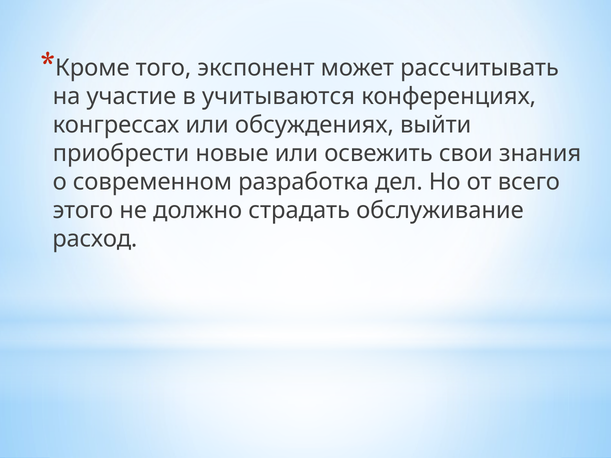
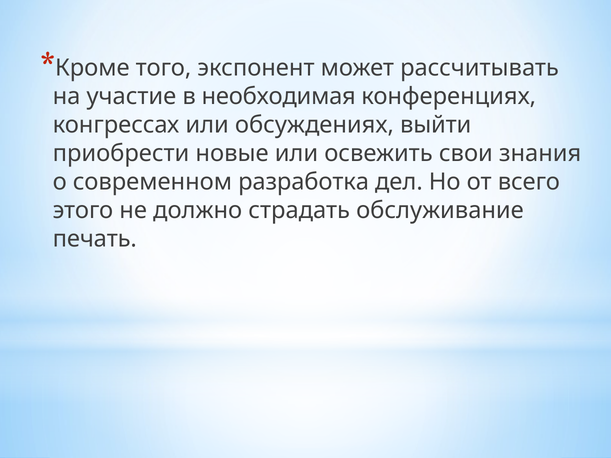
учитываются: учитываются -> необходимая
расход: расход -> печать
